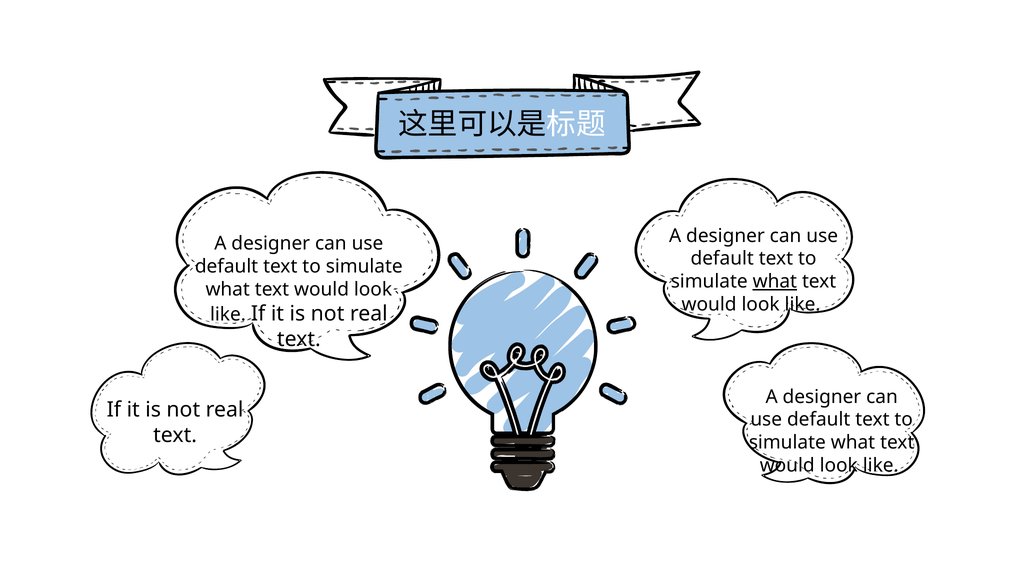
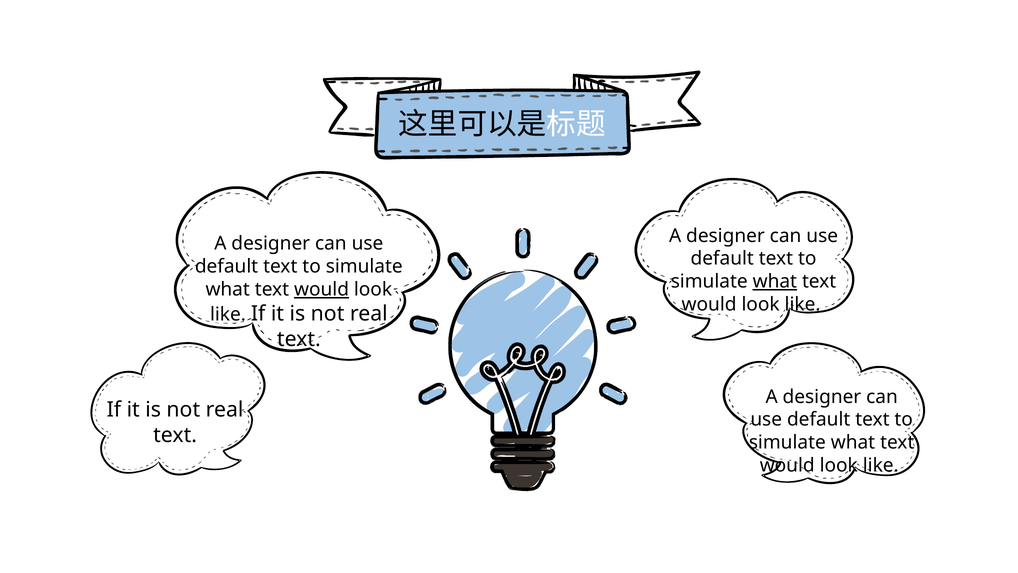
would at (322, 289) underline: none -> present
